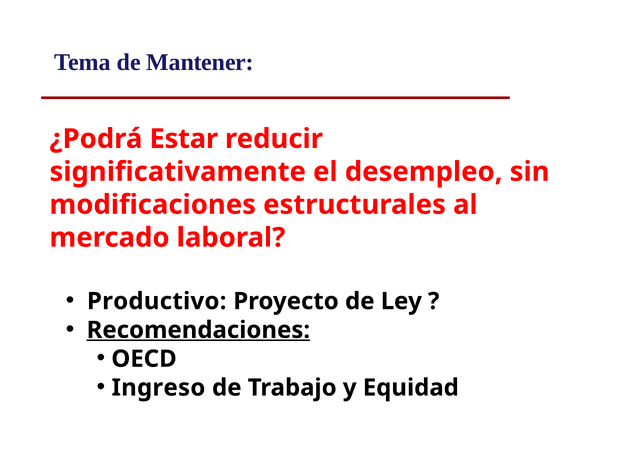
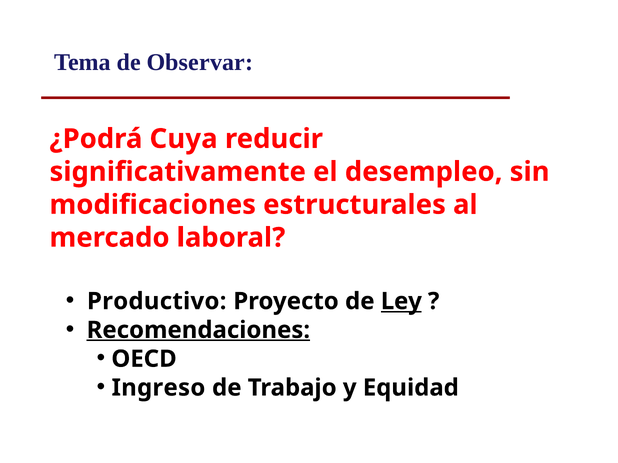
Mantener: Mantener -> Observar
Estar: Estar -> Cuya
Ley underline: none -> present
